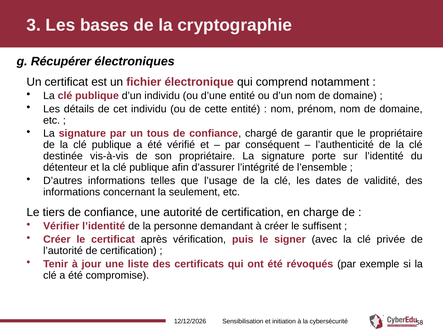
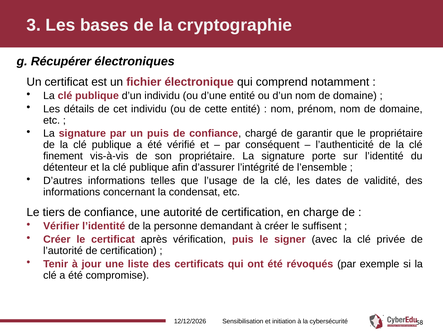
un tous: tous -> puis
destinée: destinée -> finement
seulement: seulement -> condensat
